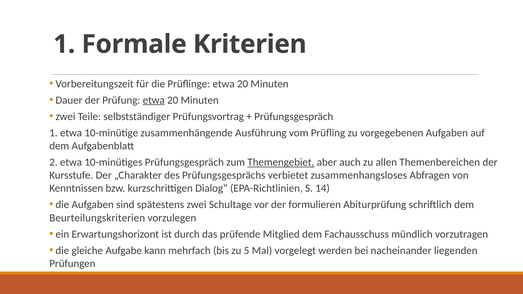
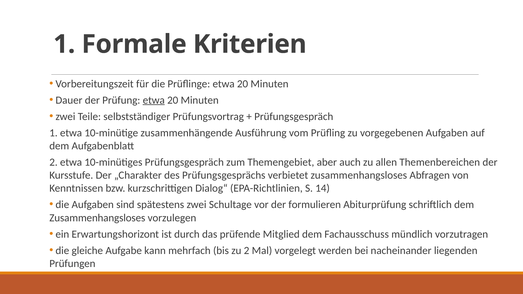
Themengebiet underline: present -> none
Beurteilungskriterien at (97, 218): Beurteilungskriterien -> Zusammenhangsloses
zu 5: 5 -> 2
